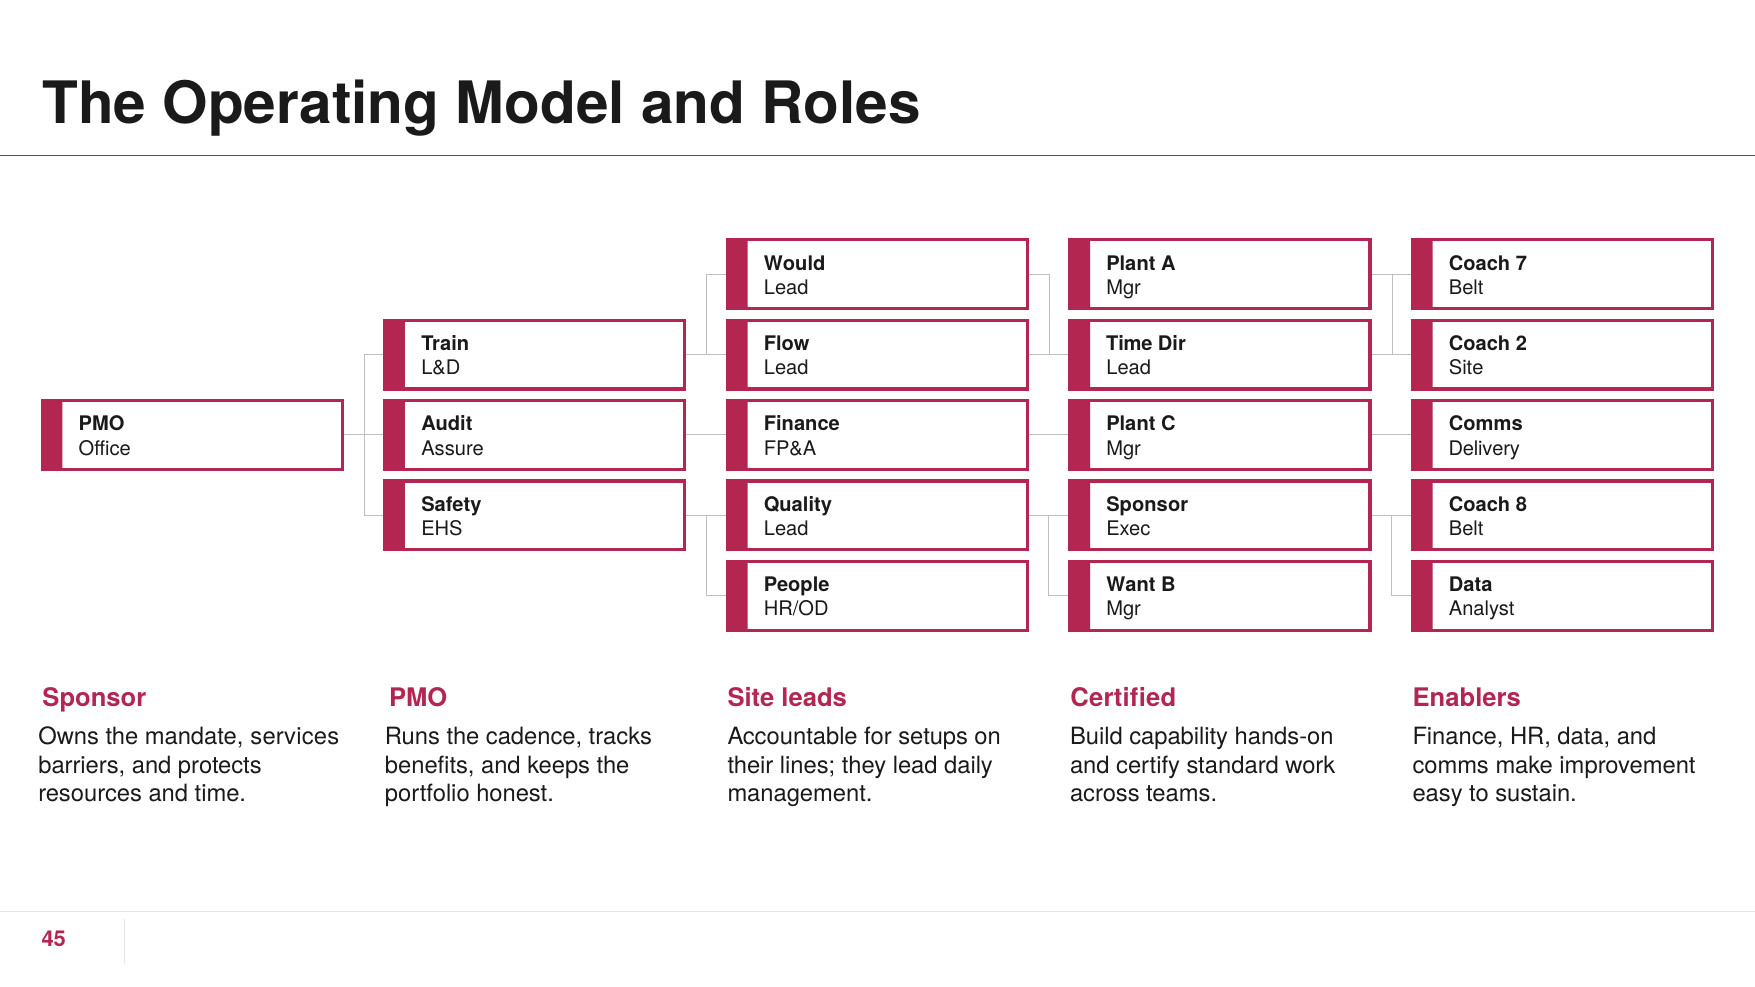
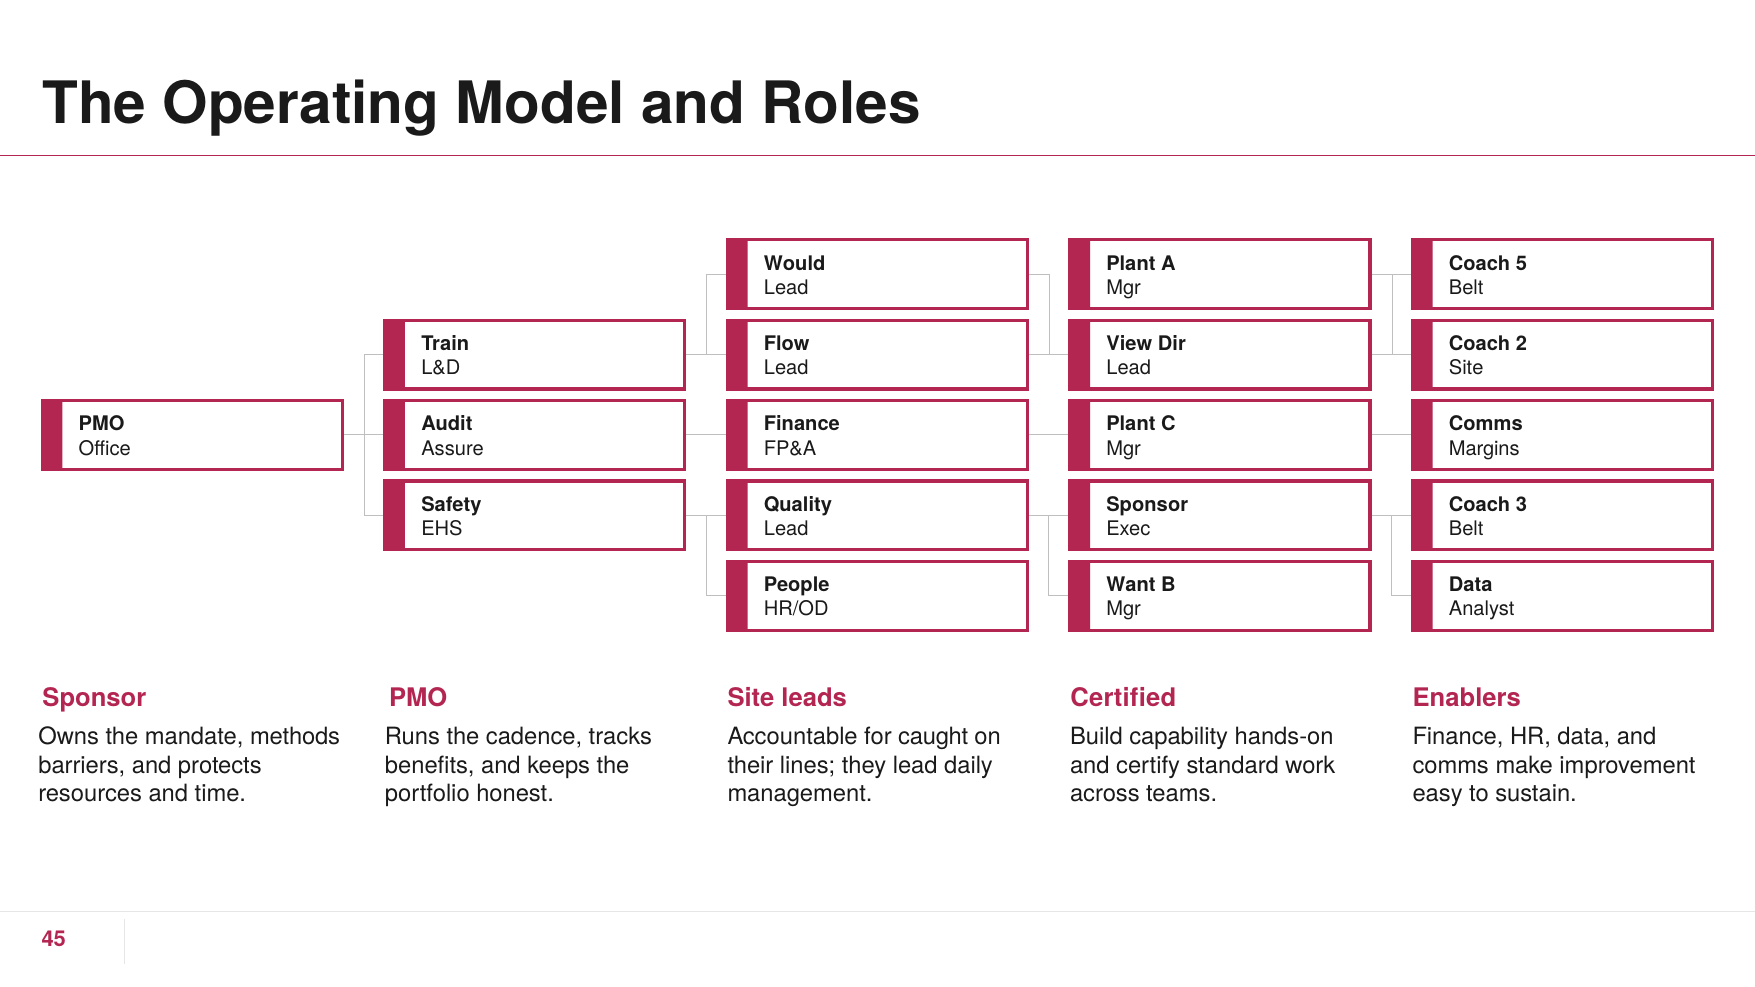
7: 7 -> 5
Time at (1129, 344): Time -> View
Delivery: Delivery -> Margins
8: 8 -> 3
services: services -> methods
setups: setups -> caught
